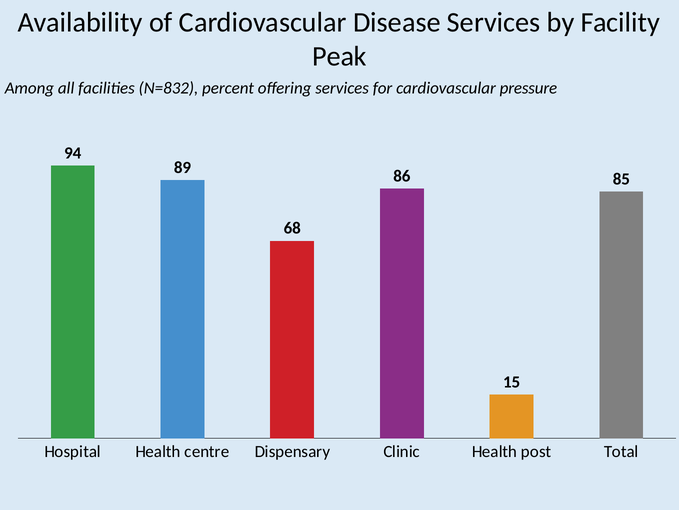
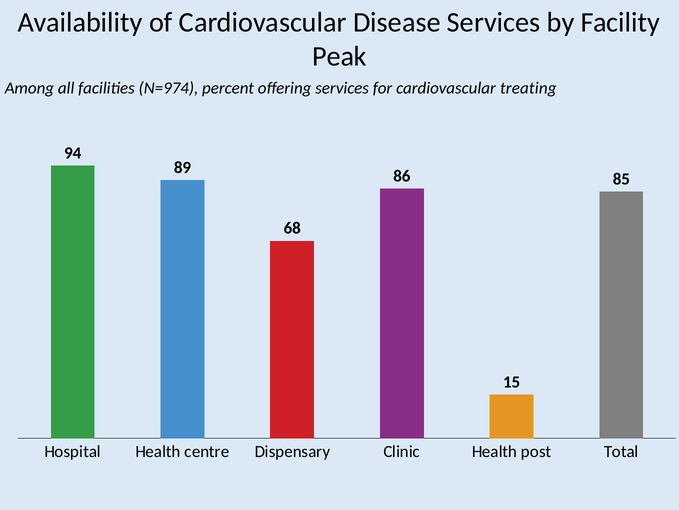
N=832: N=832 -> N=974
pressure: pressure -> treating
